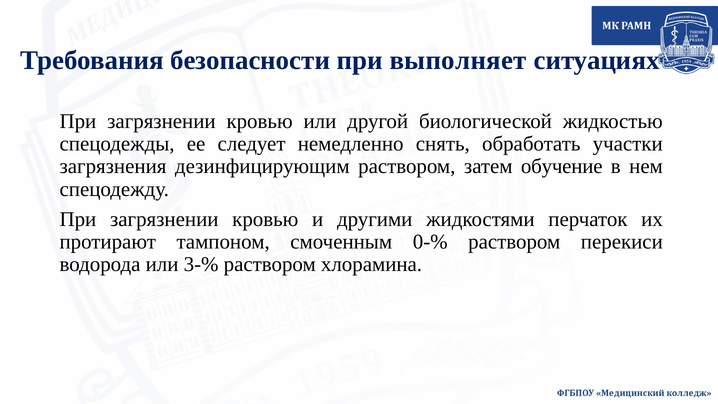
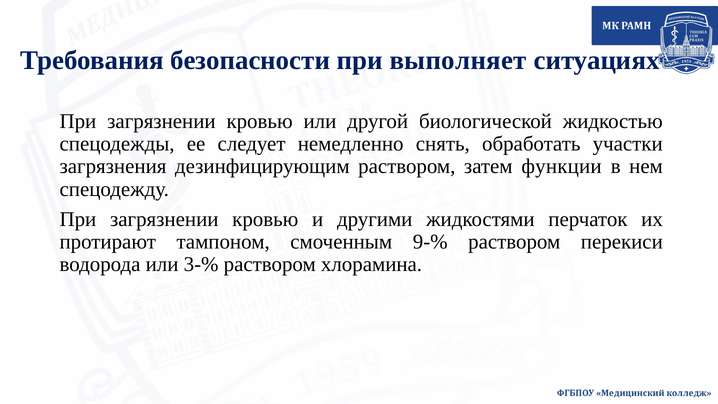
обучение: обучение -> функции
0-%: 0-% -> 9-%
